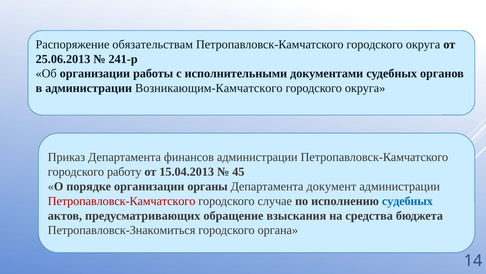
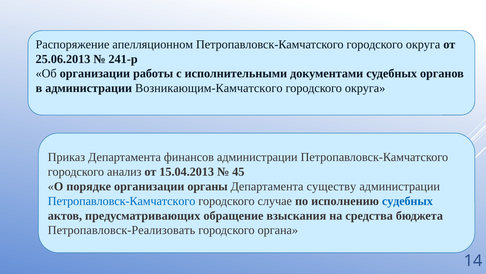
обязательствам: обязательствам -> апелляционном
работу: работу -> анализ
документ: документ -> существу
Петропавловск-Камчатского at (122, 201) colour: red -> blue
Петропавловск-Знакомиться: Петропавловск-Знакомиться -> Петропавловск-Реализовать
